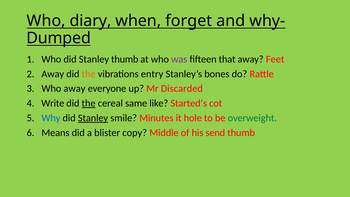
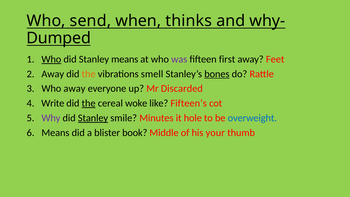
diary: diary -> send
forget: forget -> thinks
Who at (51, 59) underline: none -> present
Stanley thumb: thumb -> means
that: that -> first
entry: entry -> smell
bones underline: none -> present
same: same -> woke
Started’s: Started’s -> Fifteen’s
Why colour: blue -> purple
overweight colour: green -> blue
copy: copy -> book
send: send -> your
